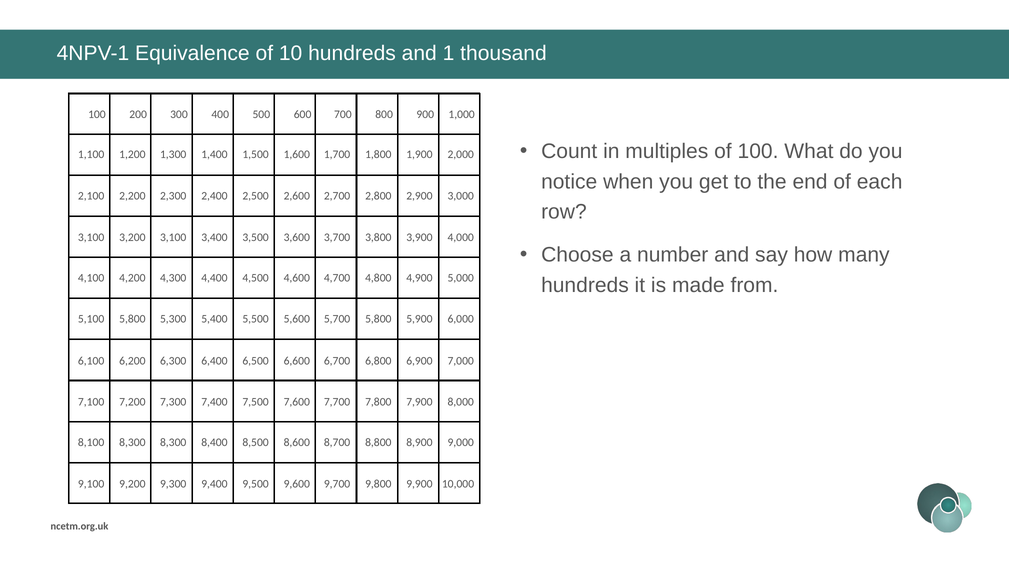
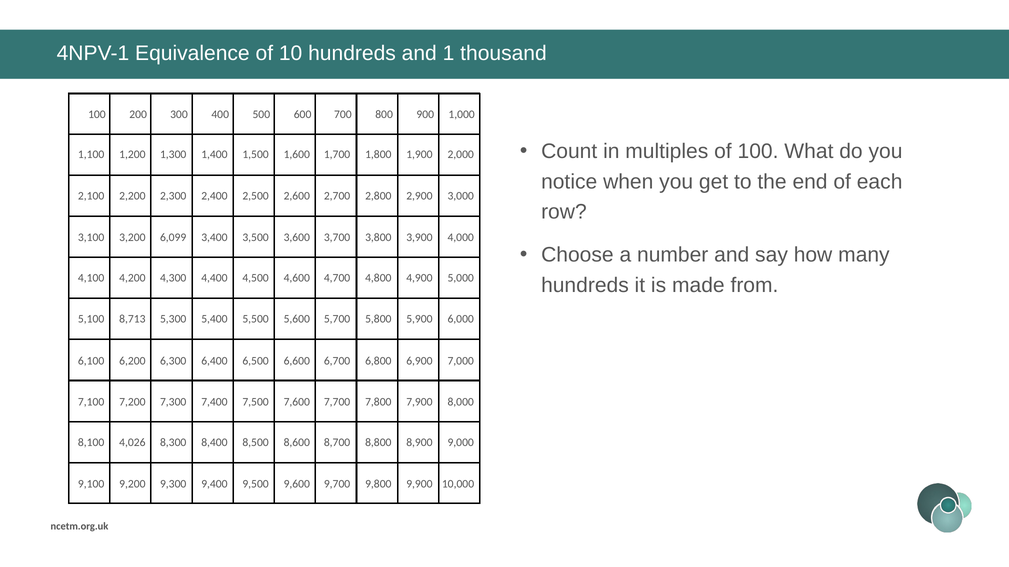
3,100 at (173, 237): 3,100 -> 6,099
5,800 at (132, 319): 5,800 -> 8,713
8,300 at (132, 443): 8,300 -> 4,026
